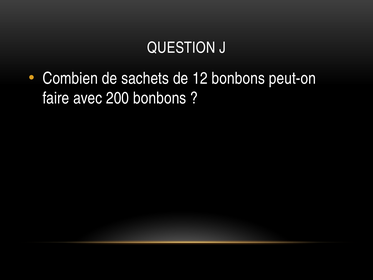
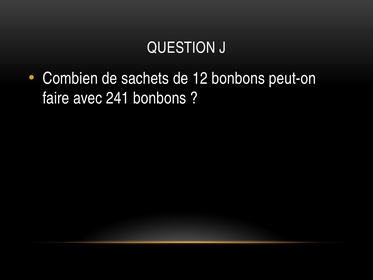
200: 200 -> 241
